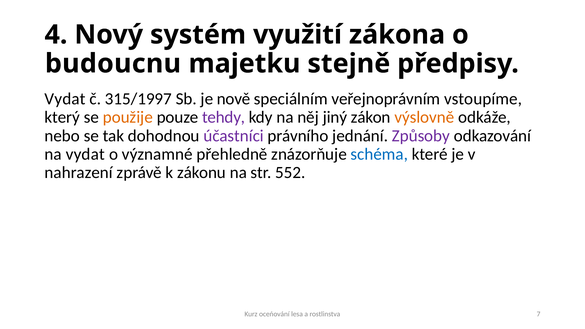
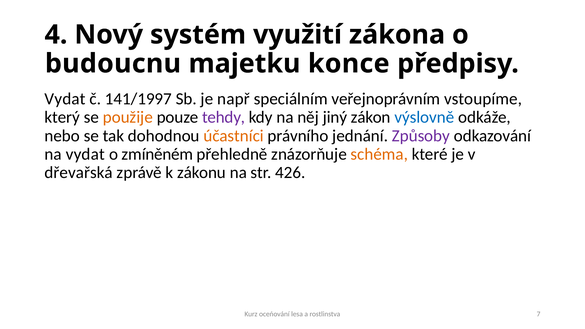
stejně: stejně -> konce
315/1997: 315/1997 -> 141/1997
nově: nově -> např
výslovně colour: orange -> blue
účastníci colour: purple -> orange
významné: významné -> zmíněném
schéma colour: blue -> orange
nahrazení: nahrazení -> dřevařská
552: 552 -> 426
